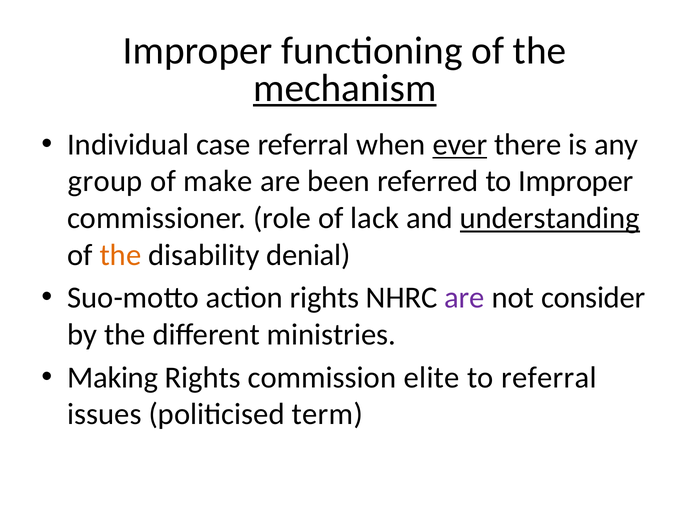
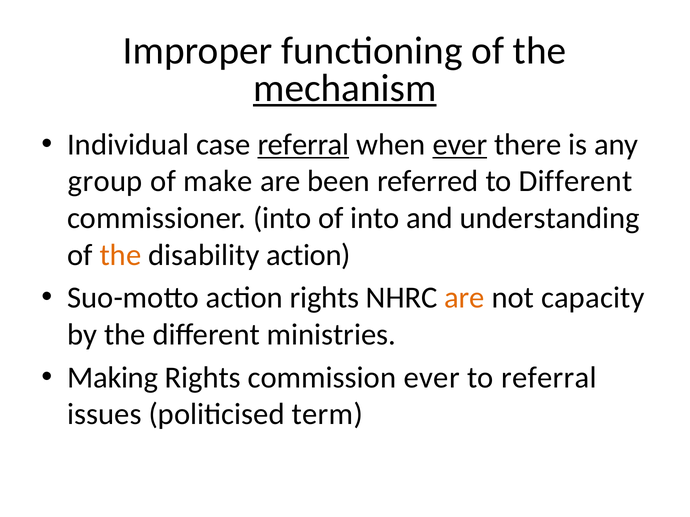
referral at (304, 145) underline: none -> present
to Improper: Improper -> Different
commissioner role: role -> into
of lack: lack -> into
understanding underline: present -> none
disability denial: denial -> action
are at (464, 298) colour: purple -> orange
consider: consider -> capacity
commission elite: elite -> ever
